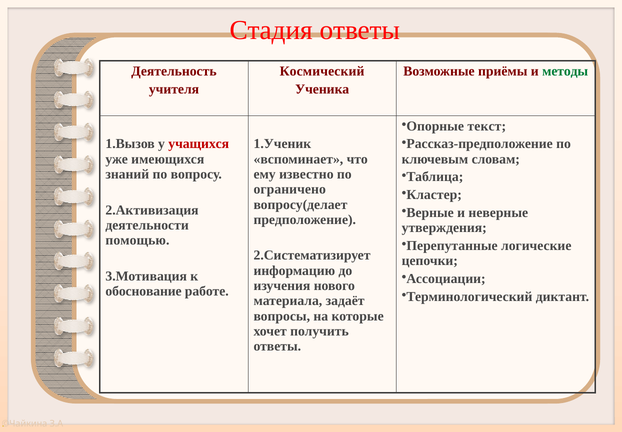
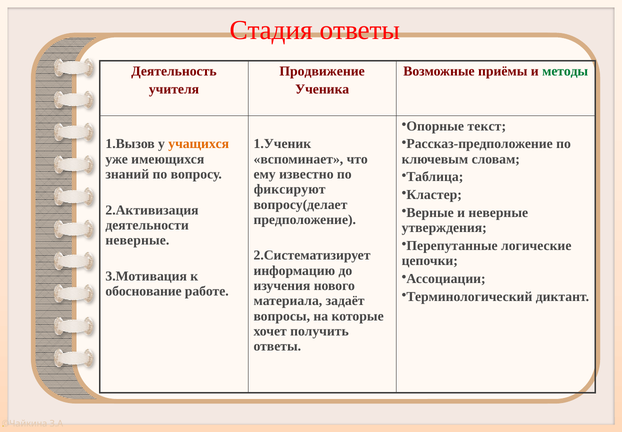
Космический: Космический -> Продвижение
учащихся colour: red -> orange
ограничено: ограничено -> фиксируют
помощью at (137, 240): помощью -> неверные
